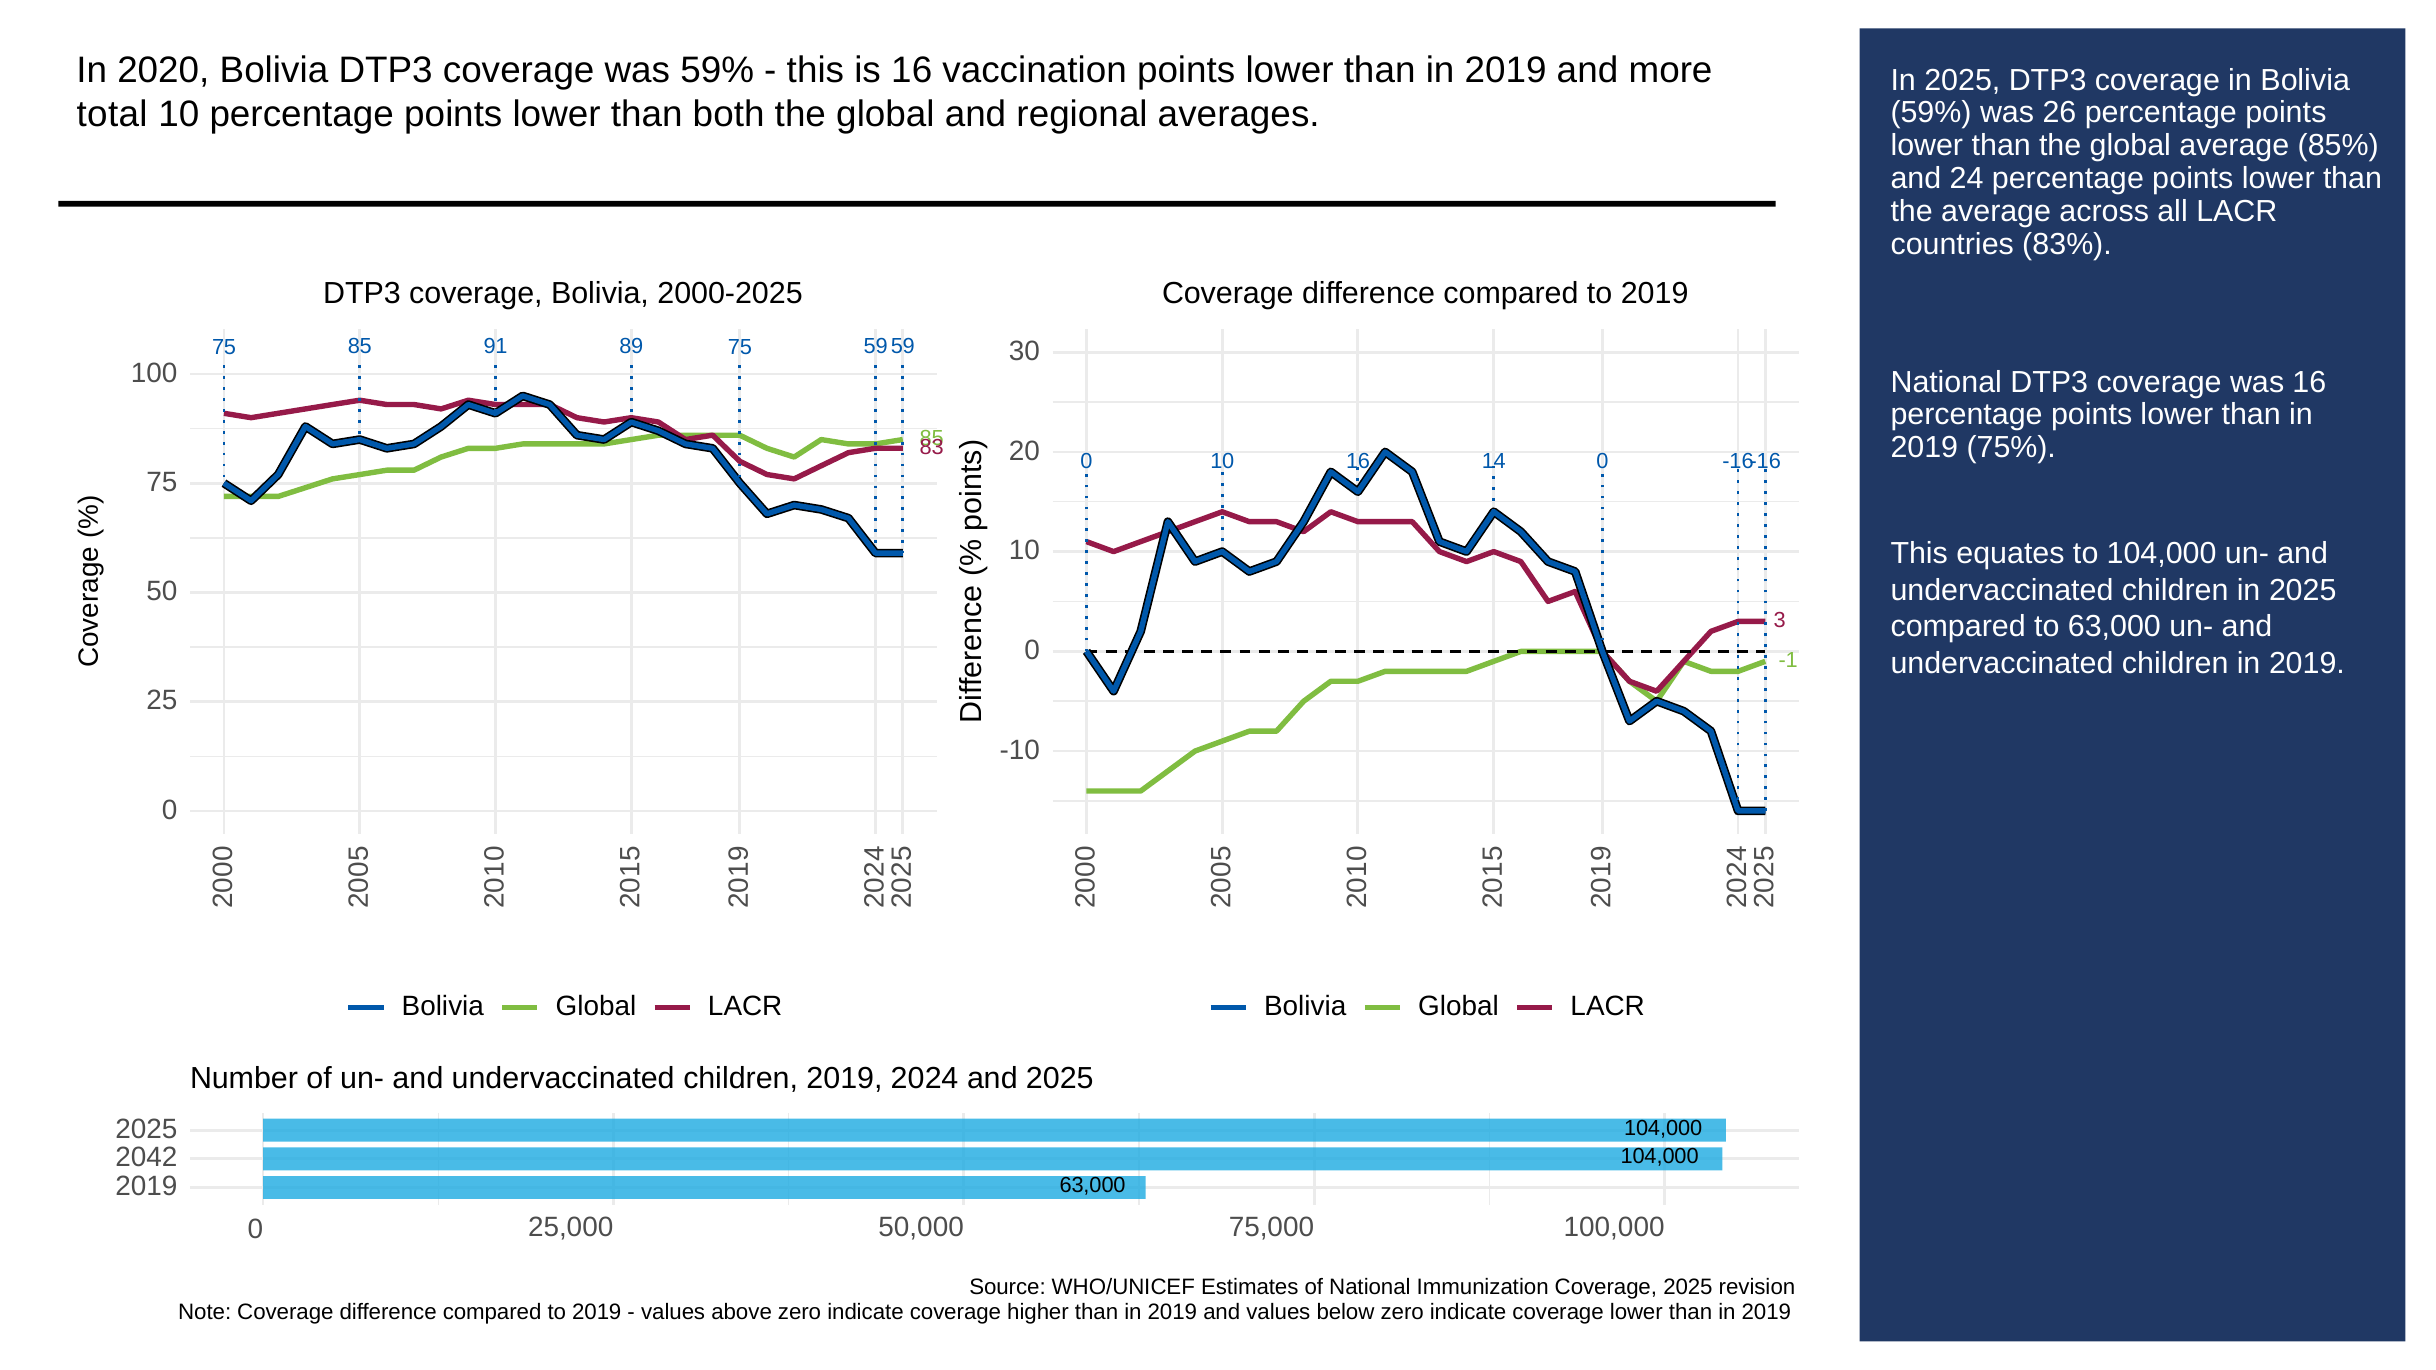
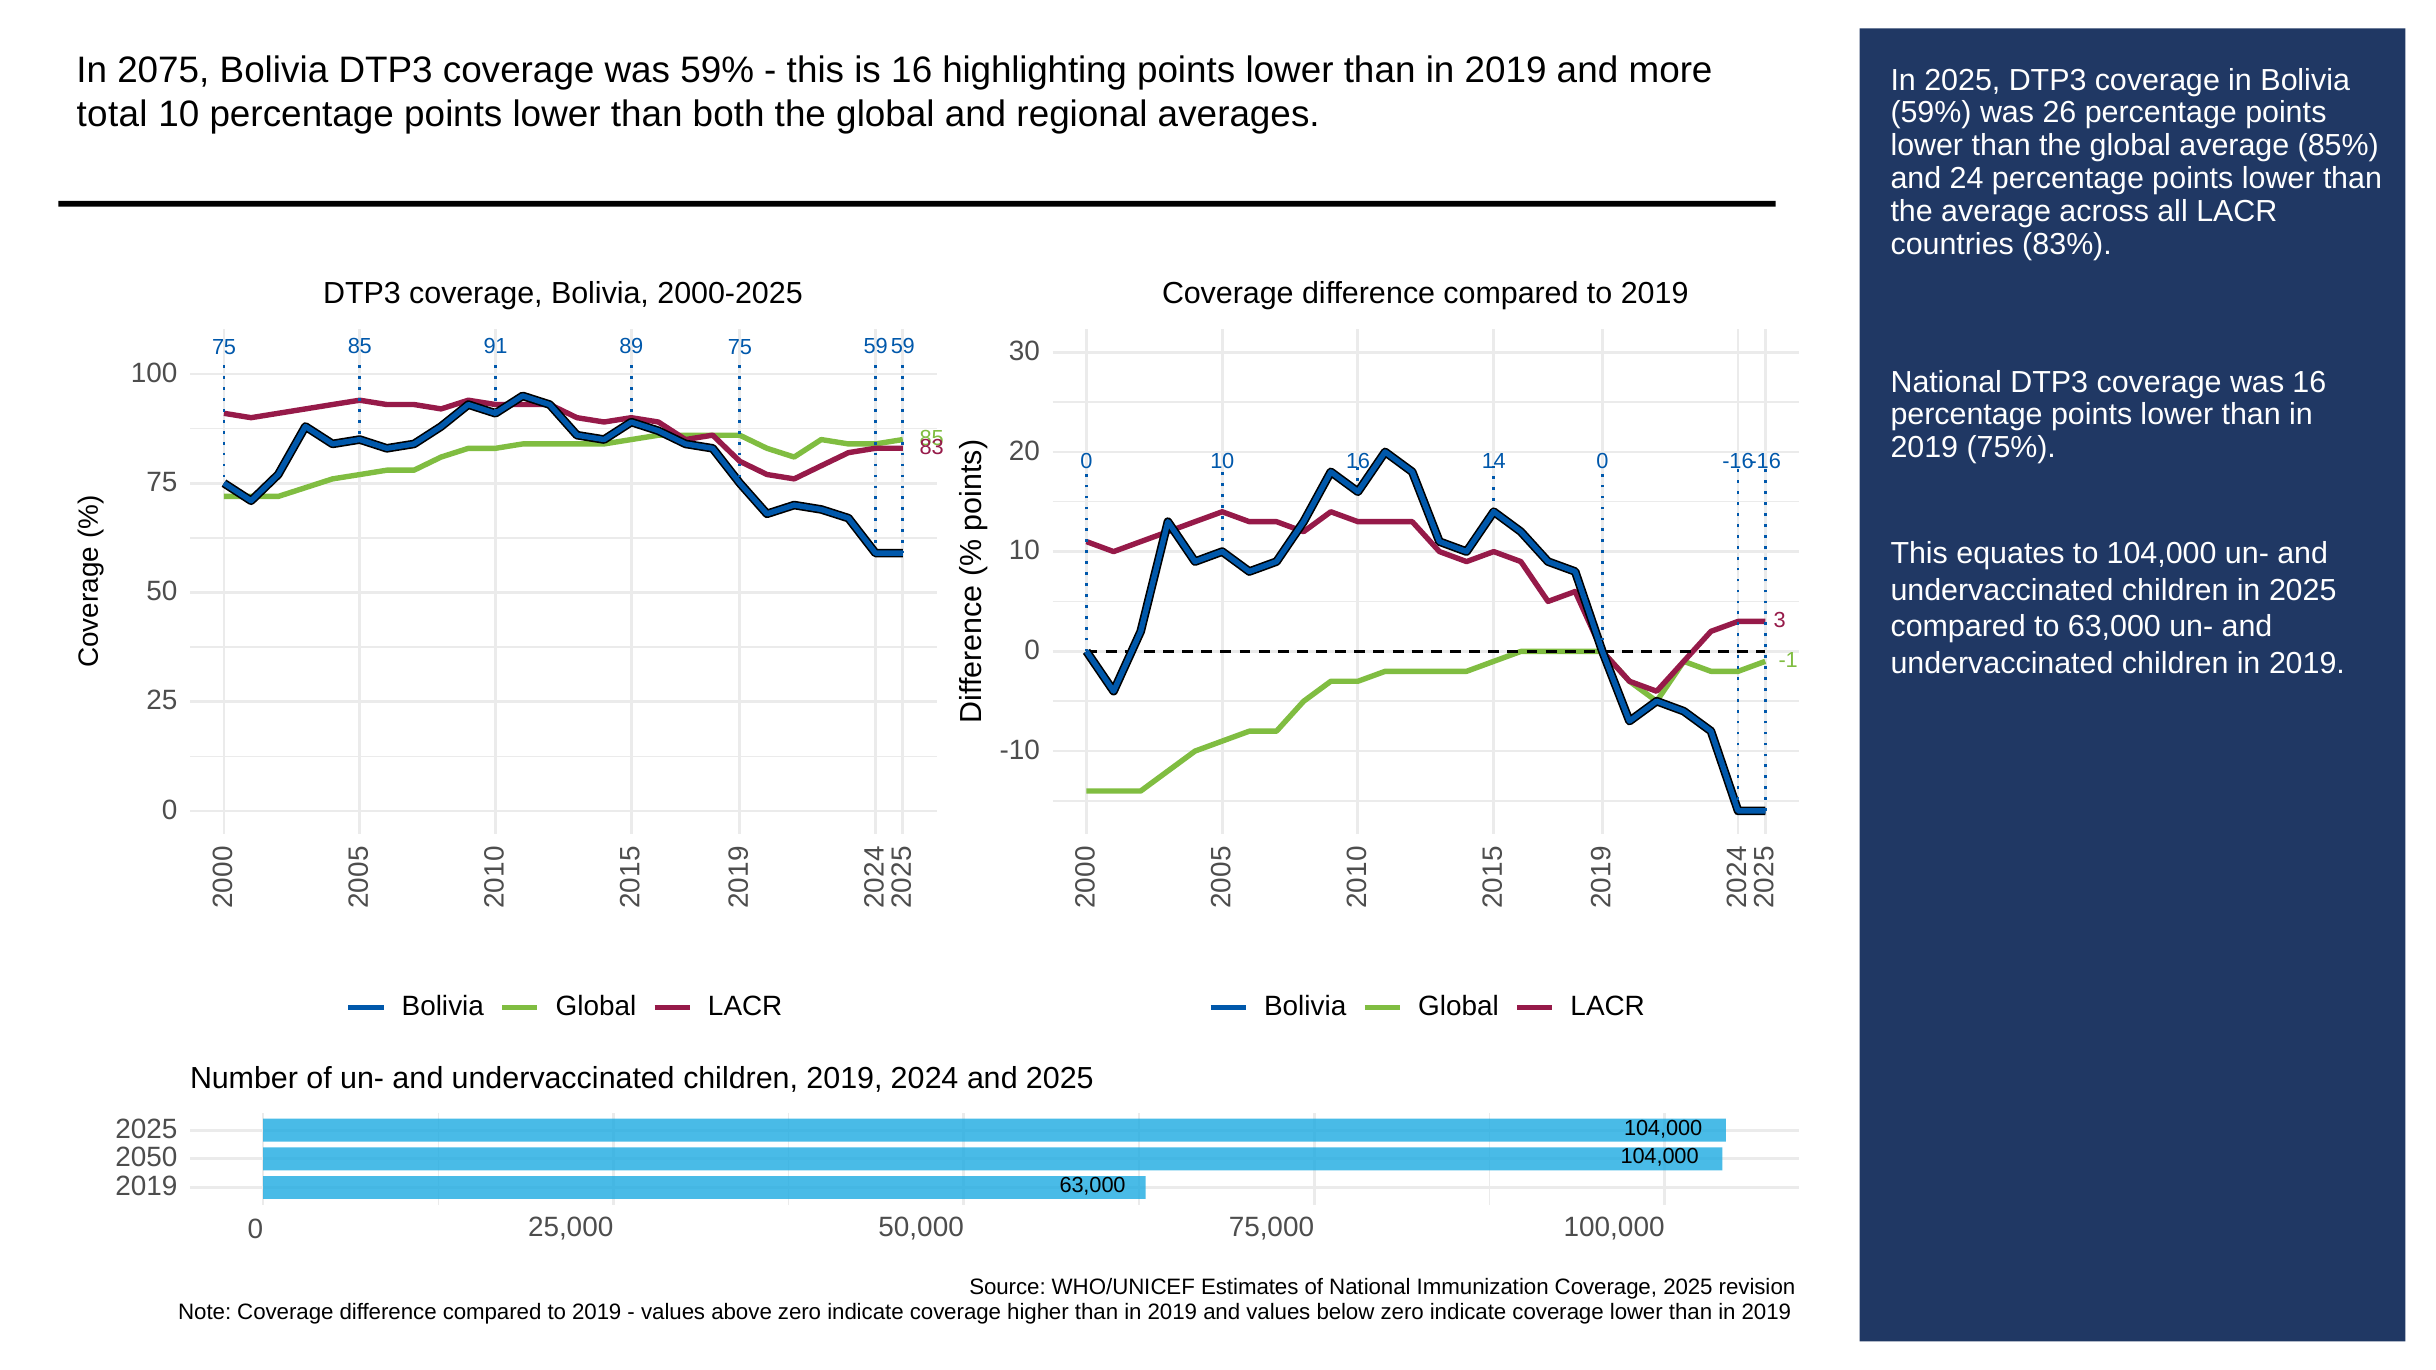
2020: 2020 -> 2075
vaccination: vaccination -> highlighting
2042: 2042 -> 2050
